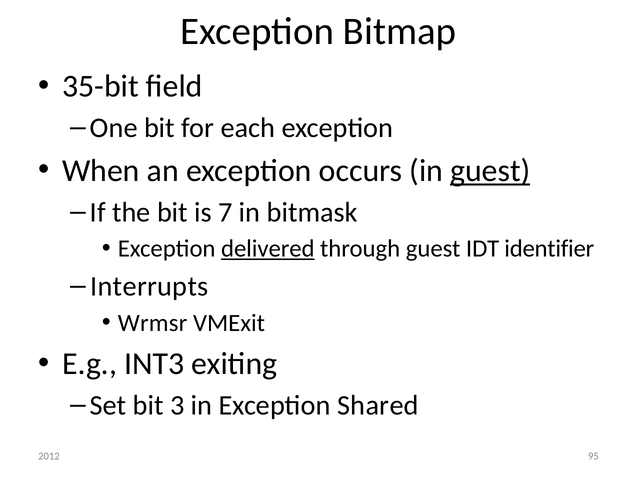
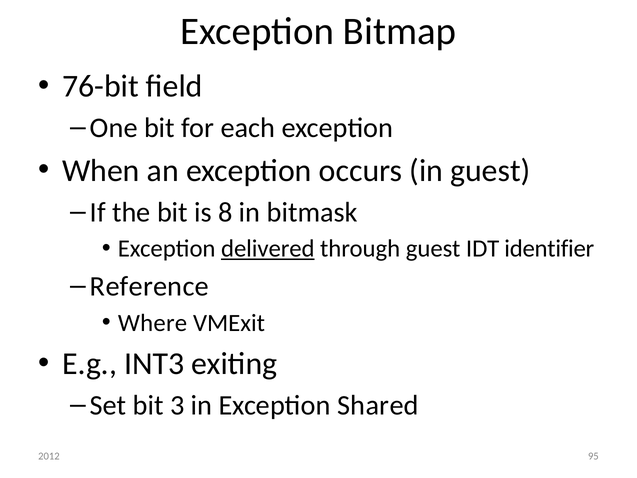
35-bit: 35-bit -> 76-bit
guest at (490, 171) underline: present -> none
7: 7 -> 8
Interrupts: Interrupts -> Reference
Wrmsr: Wrmsr -> Where
